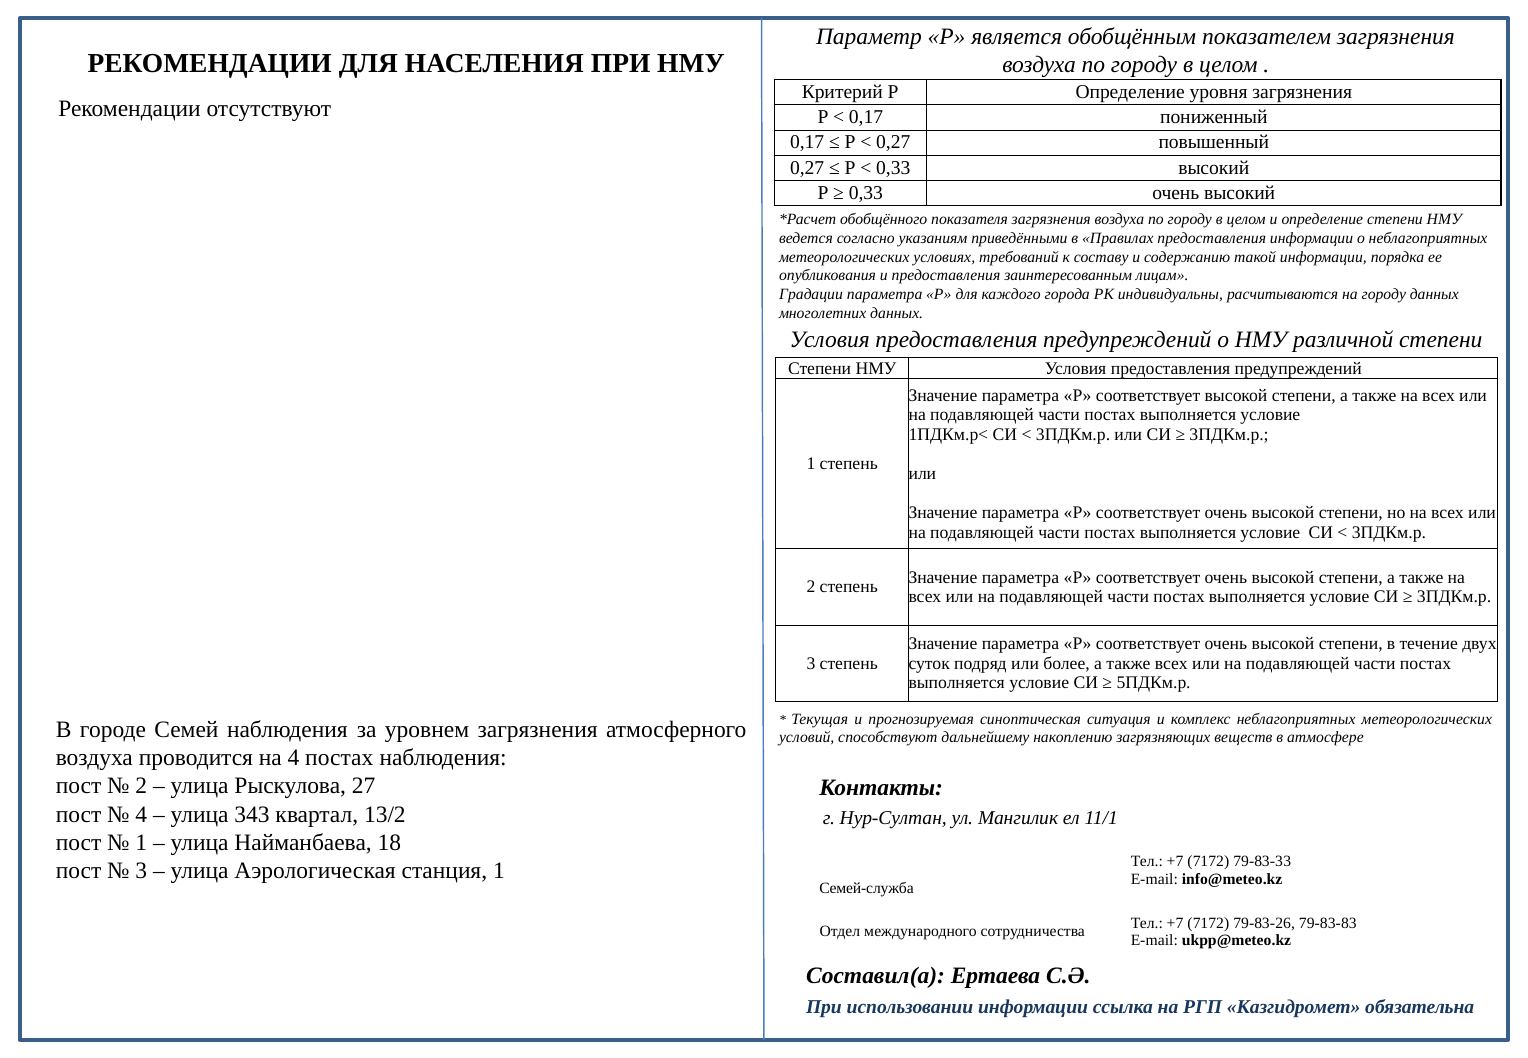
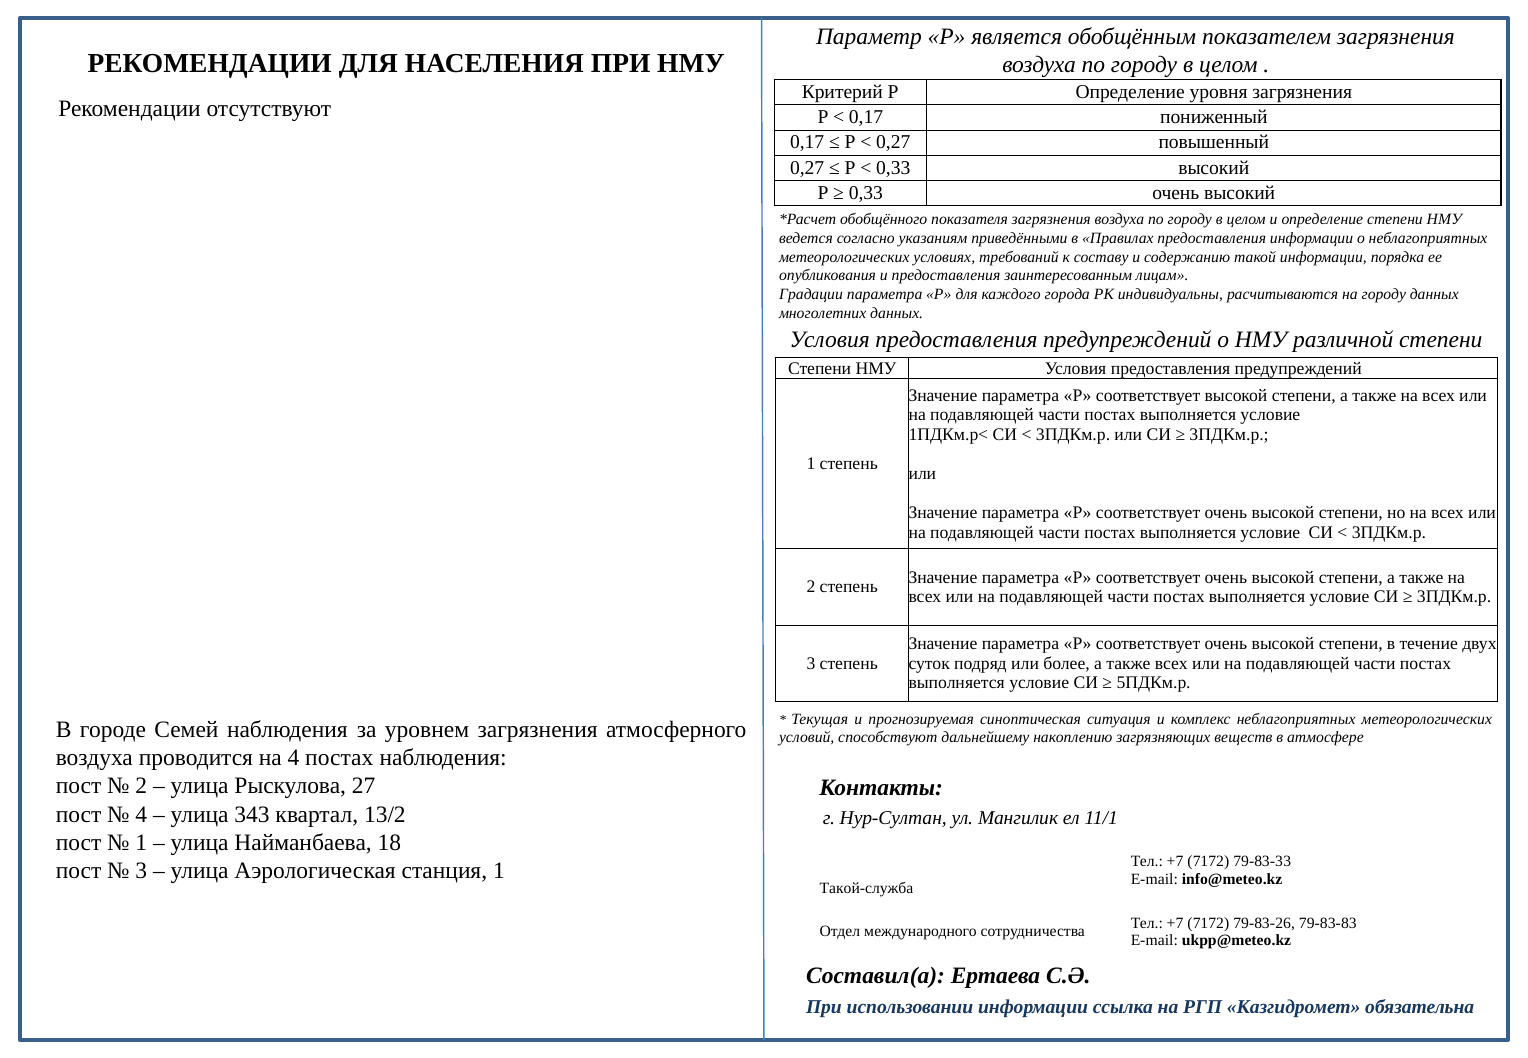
Семей-служба: Семей-служба -> Такой-служба
